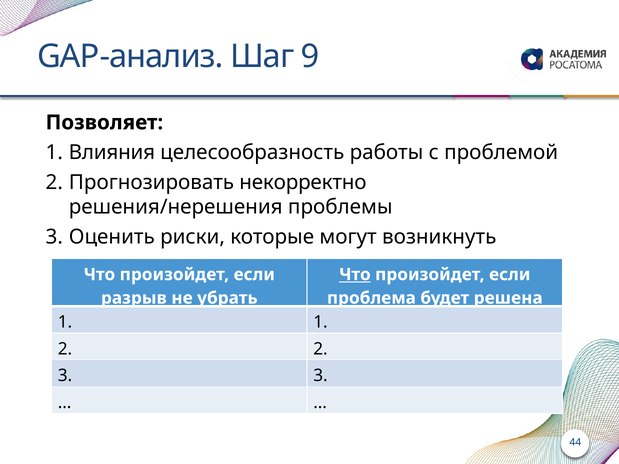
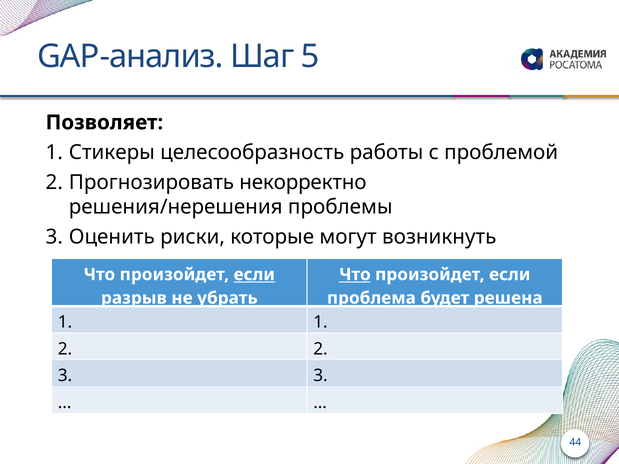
9: 9 -> 5
Влияния: Влияния -> Стикеры
если at (254, 275) underline: none -> present
